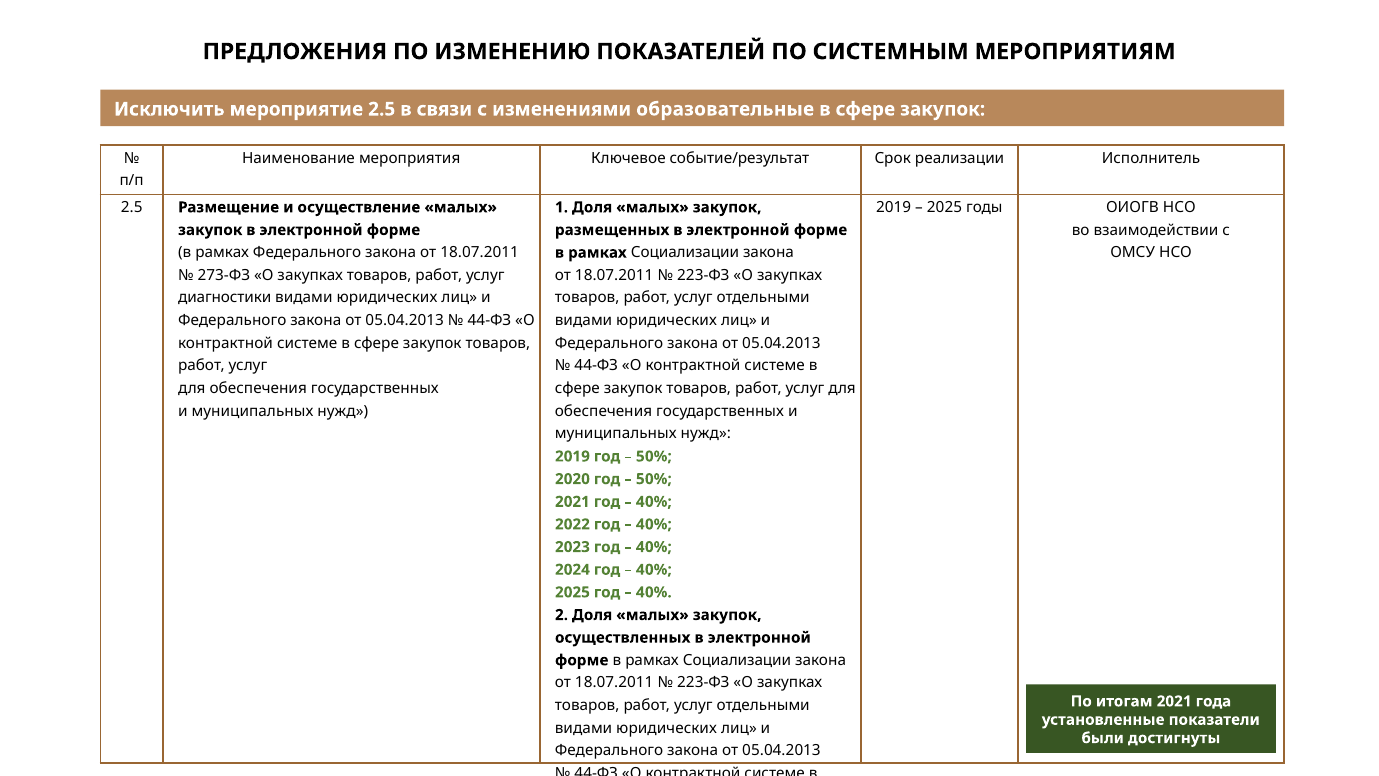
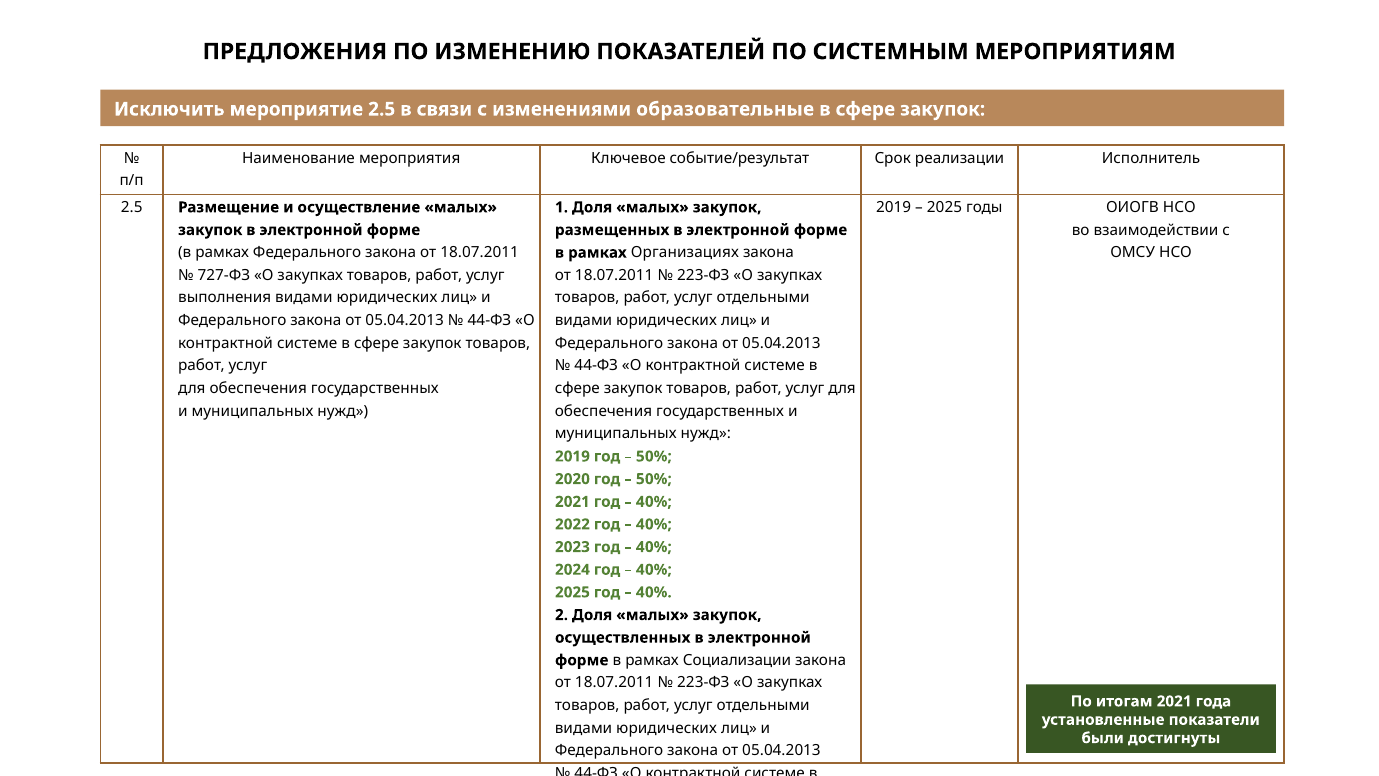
Социализации at (685, 253): Социализации -> Организациях
273-ФЗ: 273-ФЗ -> 727-ФЗ
диагностики: диагностики -> выполнения
